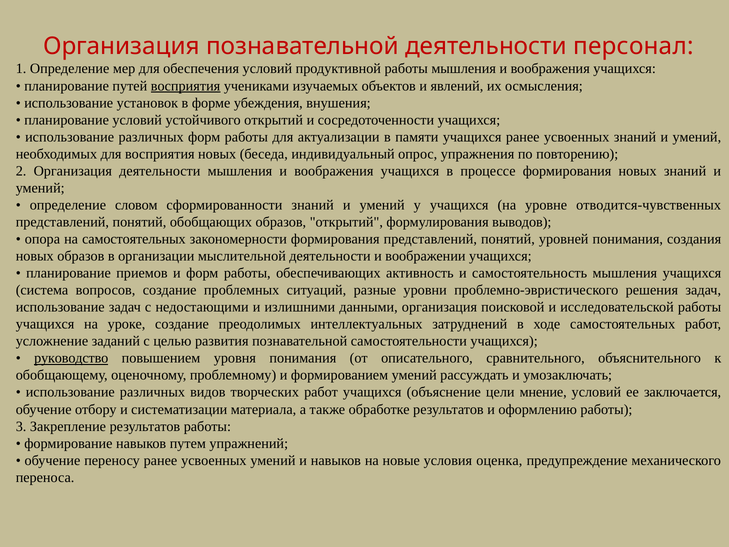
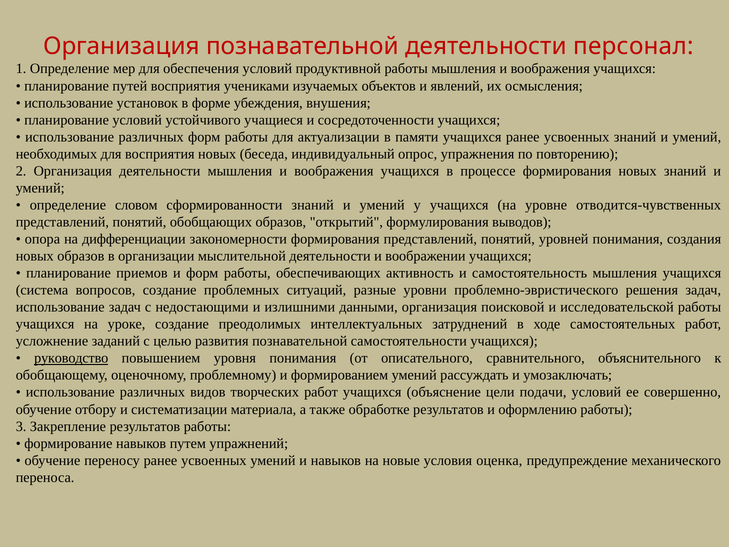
восприятия at (186, 86) underline: present -> none
устойчивого открытий: открытий -> учащиеся
на самостоятельных: самостоятельных -> дифференциации
мнение: мнение -> подачи
заключается: заключается -> совершенно
